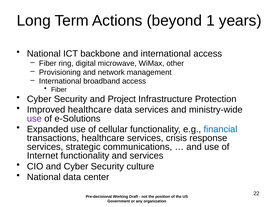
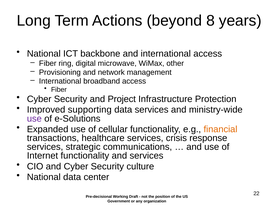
1: 1 -> 8
Improved healthcare: healthcare -> supporting
financial colour: blue -> orange
